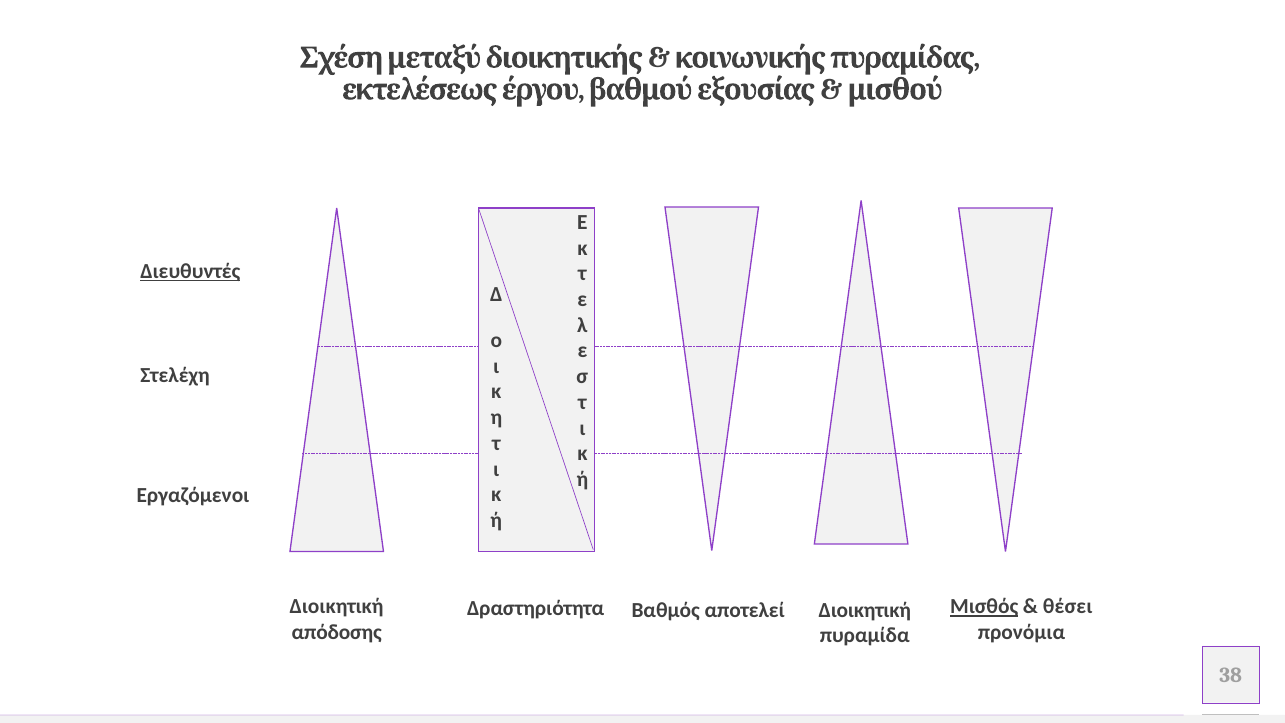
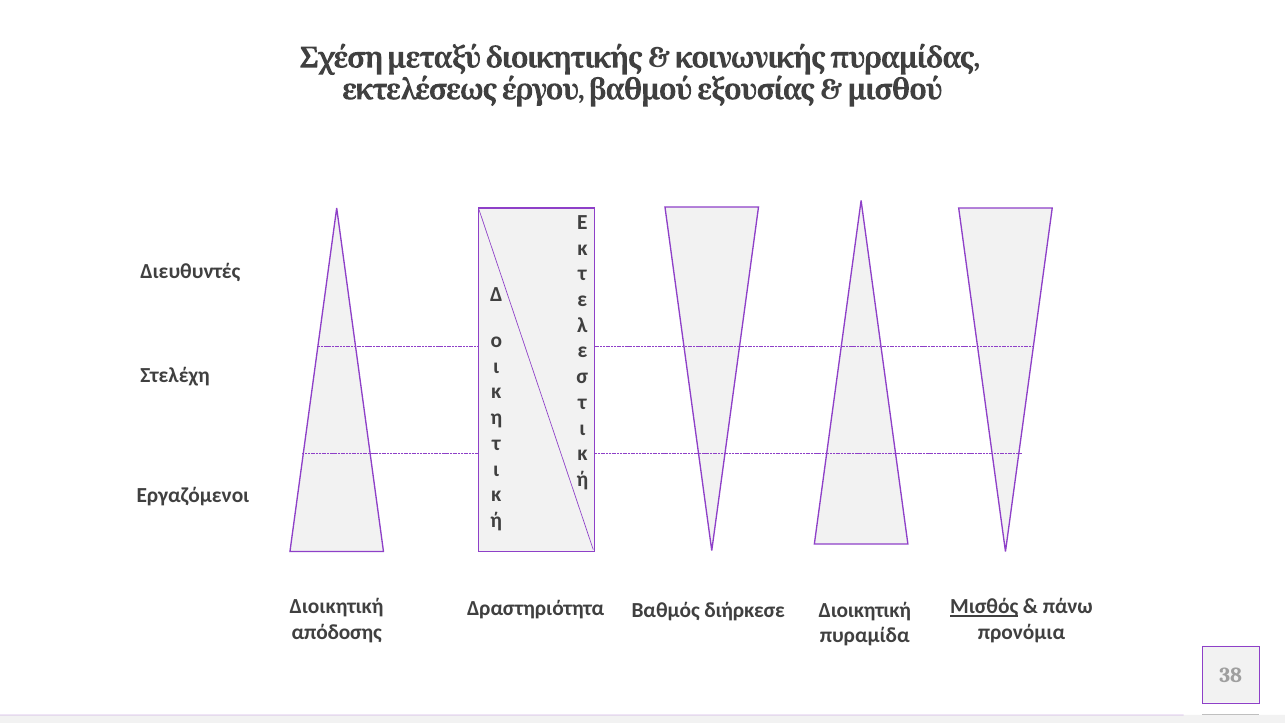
Διευθυντές underline: present -> none
θέσει: θέσει -> πάνω
αποτελεί: αποτελεί -> διήρκεσε
